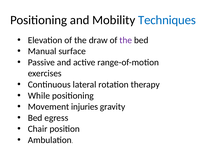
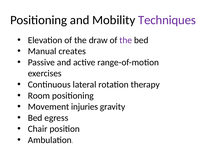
Techniques colour: blue -> purple
surface: surface -> creates
While: While -> Room
